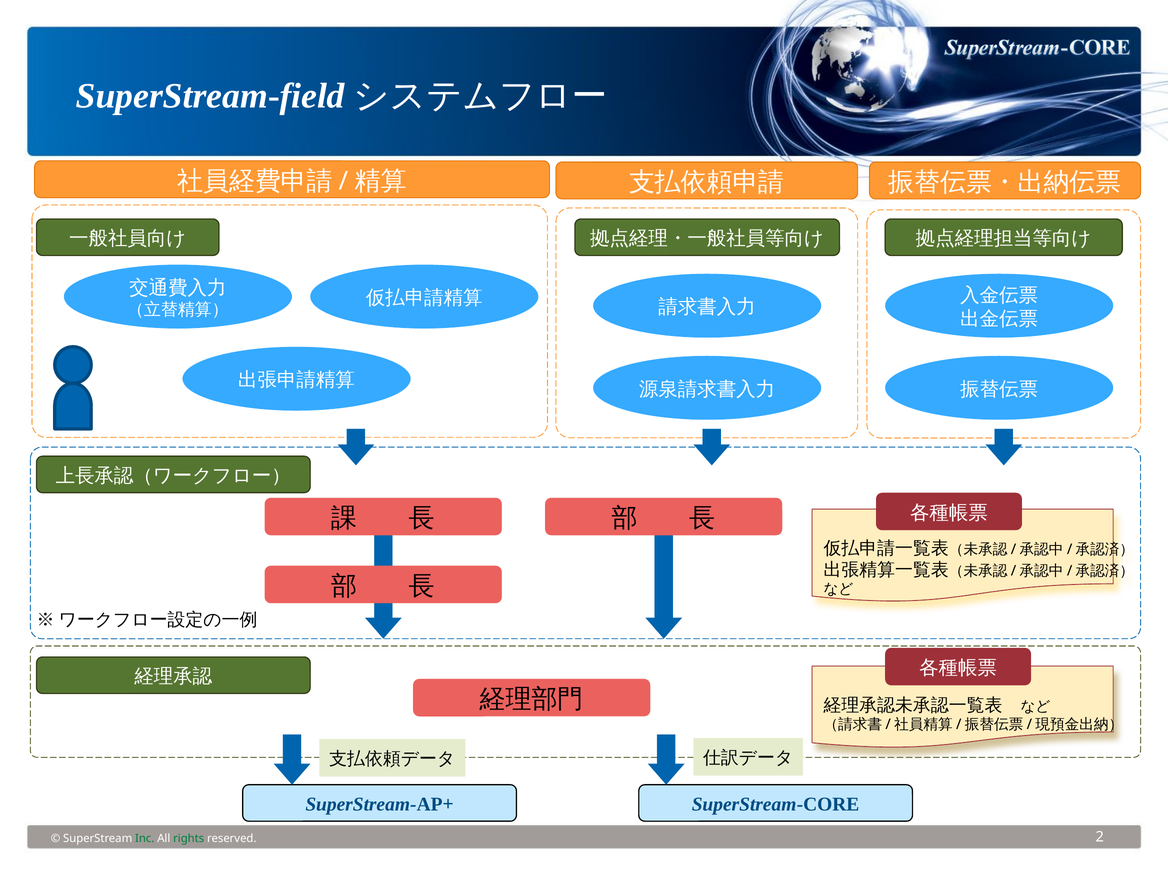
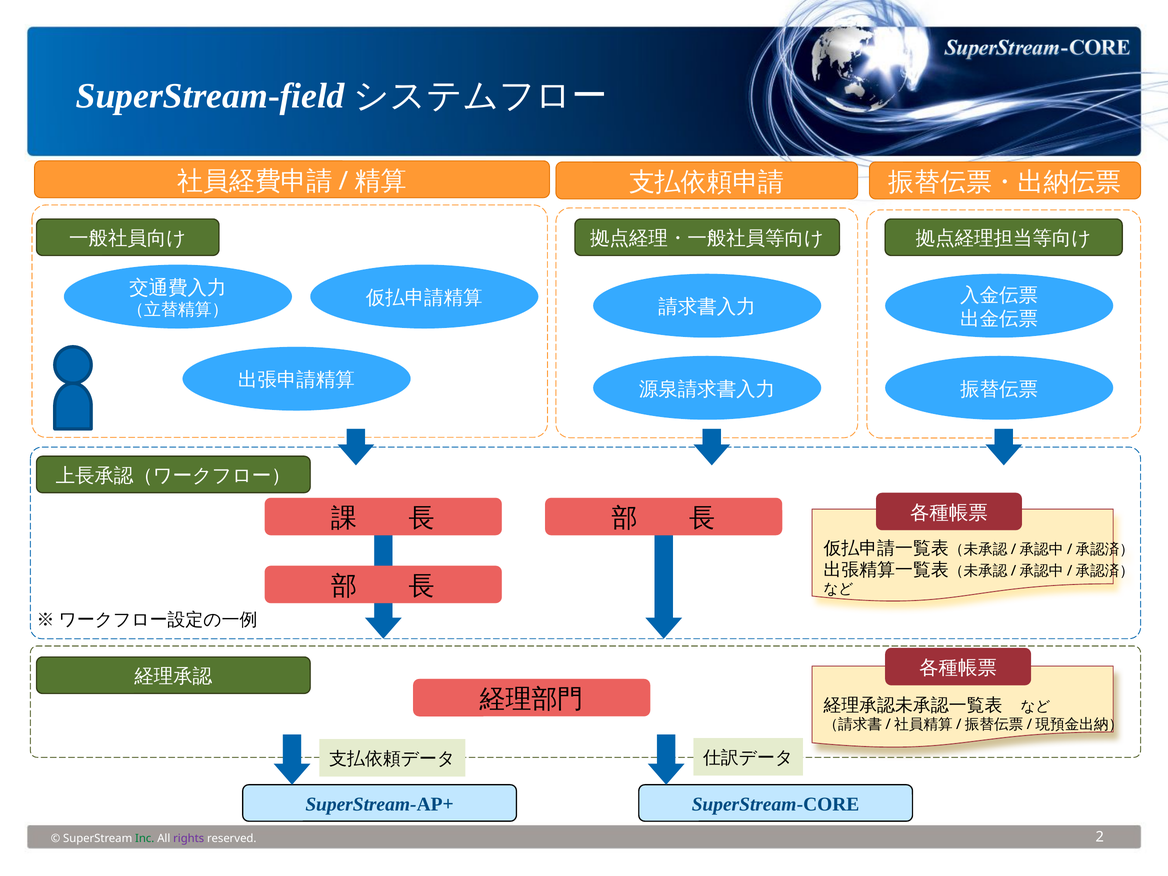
rights colour: green -> purple
